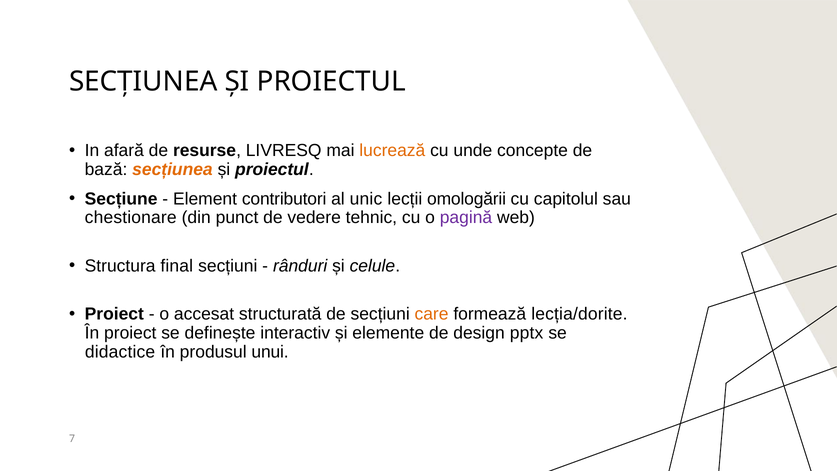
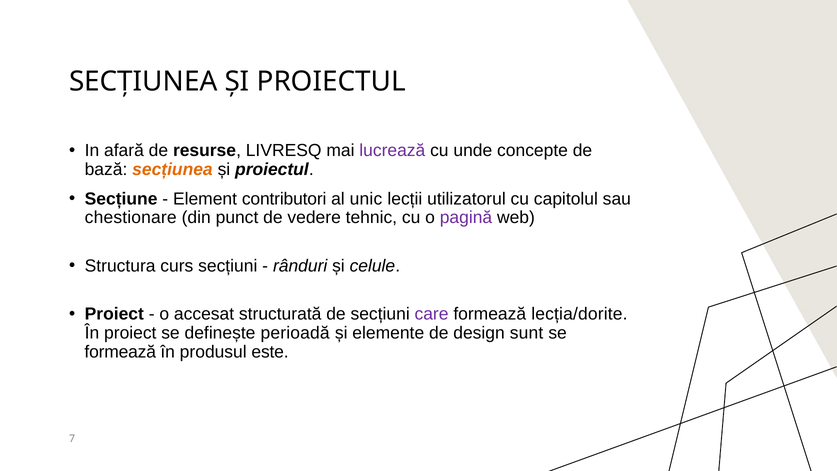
lucrează colour: orange -> purple
omologării: omologării -> utilizatorul
final: final -> curs
care colour: orange -> purple
interactiv: interactiv -> perioadă
pptx: pptx -> sunt
didactice at (120, 352): didactice -> formează
unui: unui -> este
